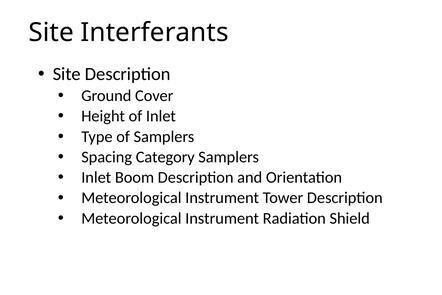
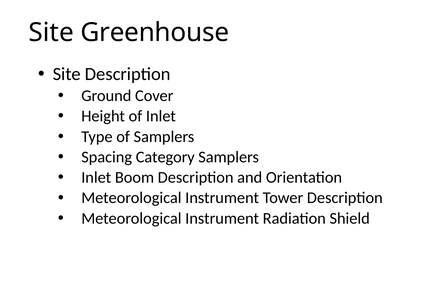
Interferants: Interferants -> Greenhouse
